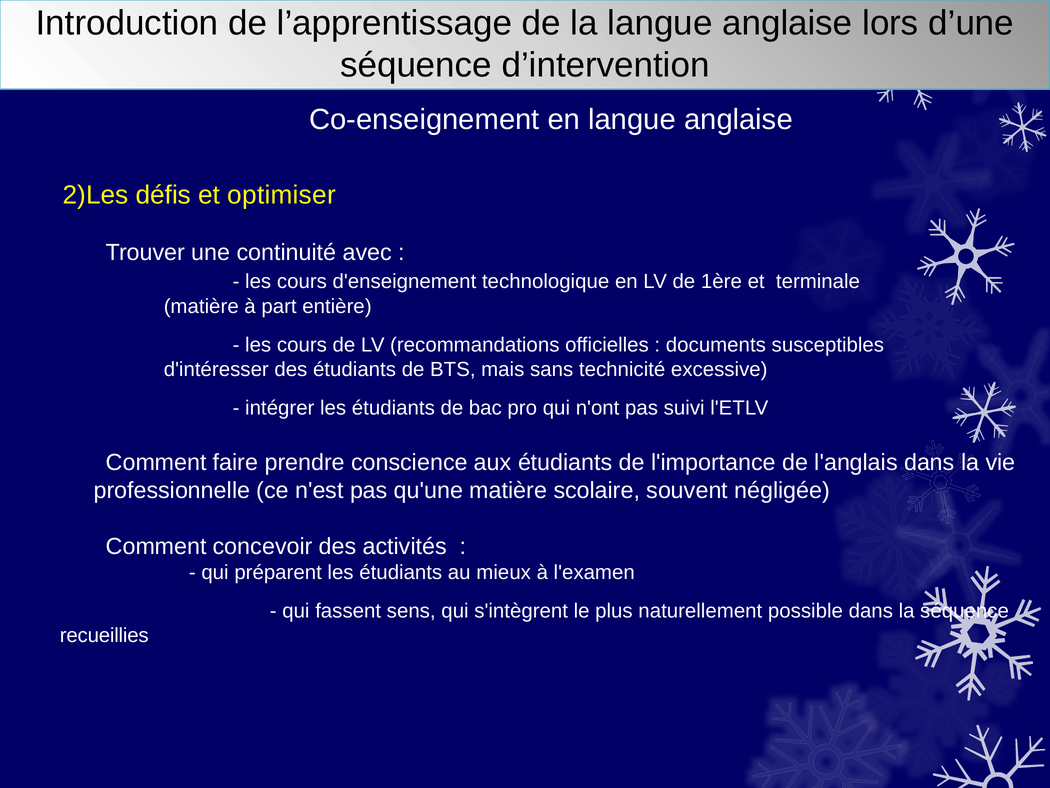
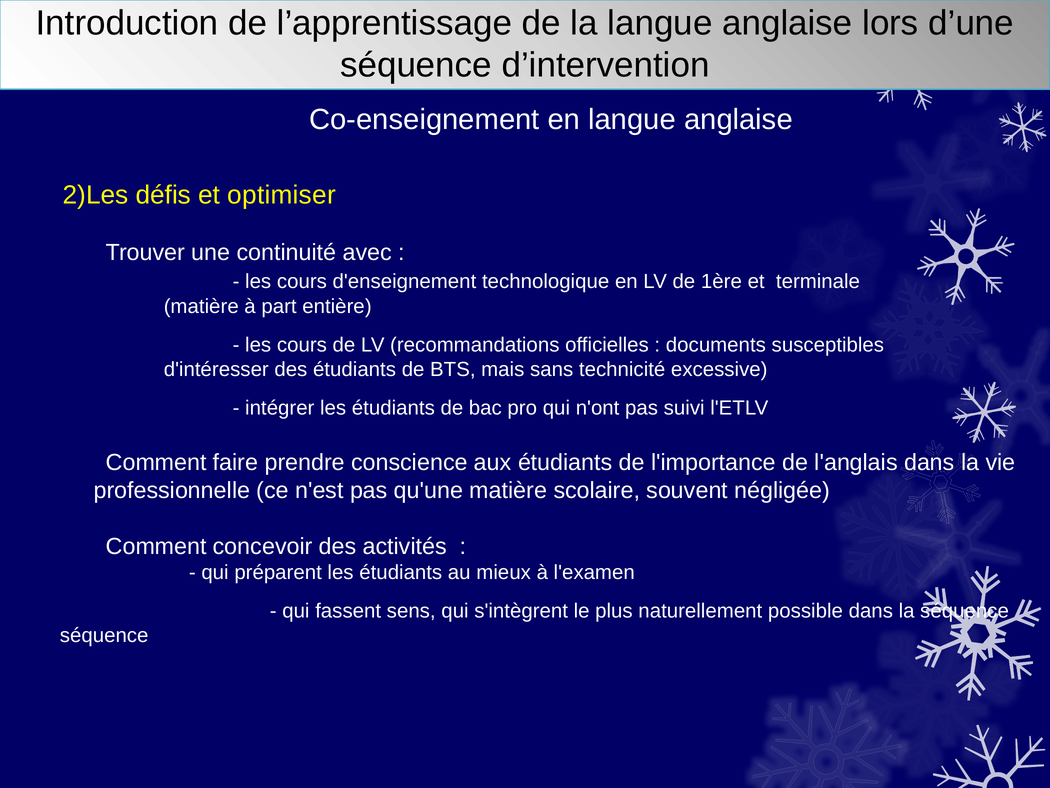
recueillies at (104, 635): recueillies -> séquence
